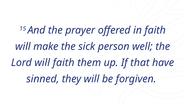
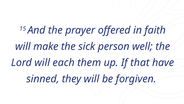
will faith: faith -> each
